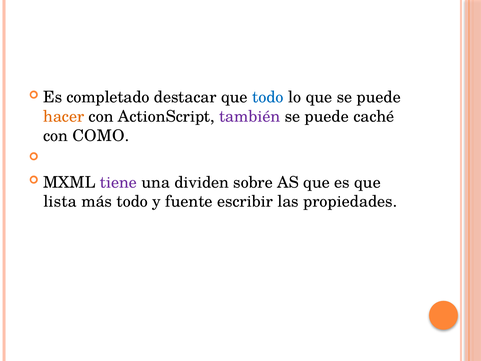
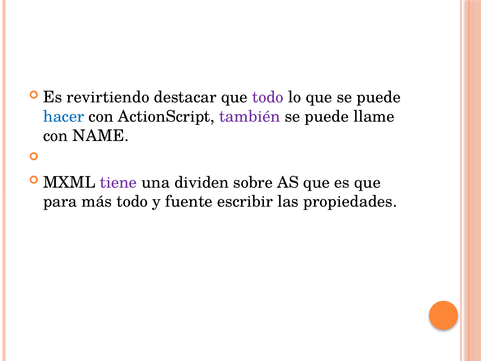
completado: completado -> revirtiendo
todo at (268, 97) colour: blue -> purple
hacer colour: orange -> blue
caché: caché -> llame
COMO: COMO -> NAME
lista: lista -> para
